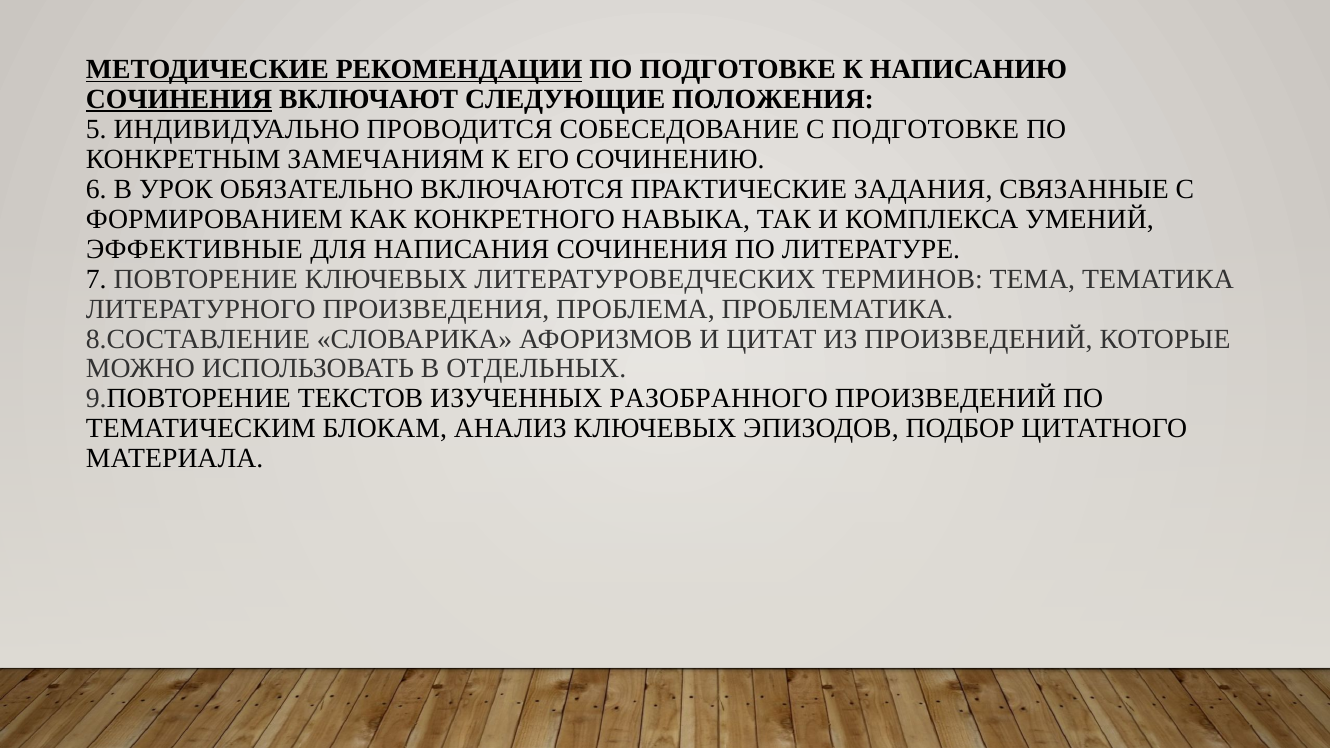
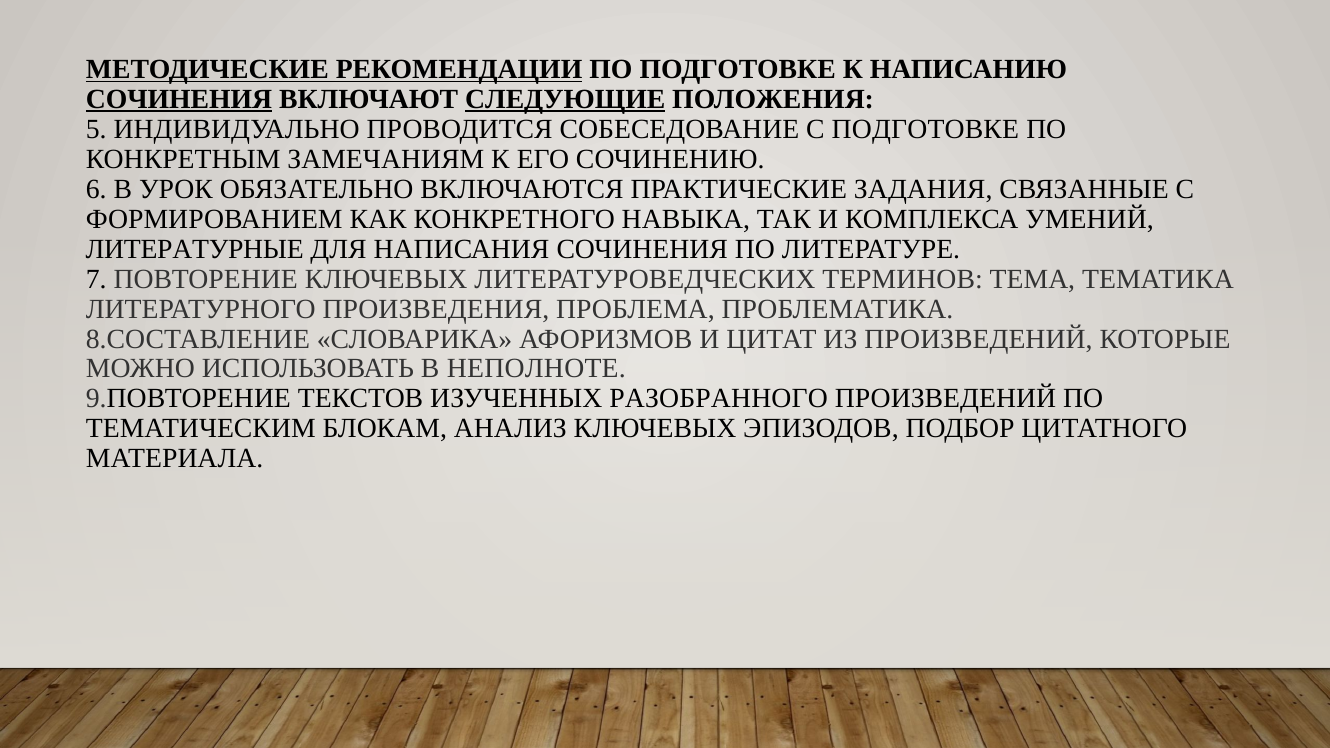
СЛЕДУЮЩИЕ underline: none -> present
ЭФФЕКТИВНЫЕ: ЭФФЕКТИВНЫЕ -> ЛИТЕРАТУРНЫЕ
ОТДЕЛЬНЫХ: ОТДЕЛЬНЫХ -> НЕПОЛНОТЕ
